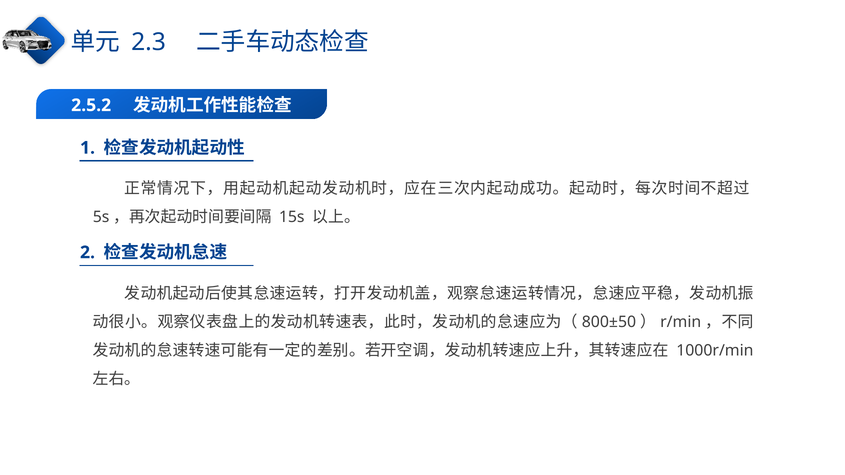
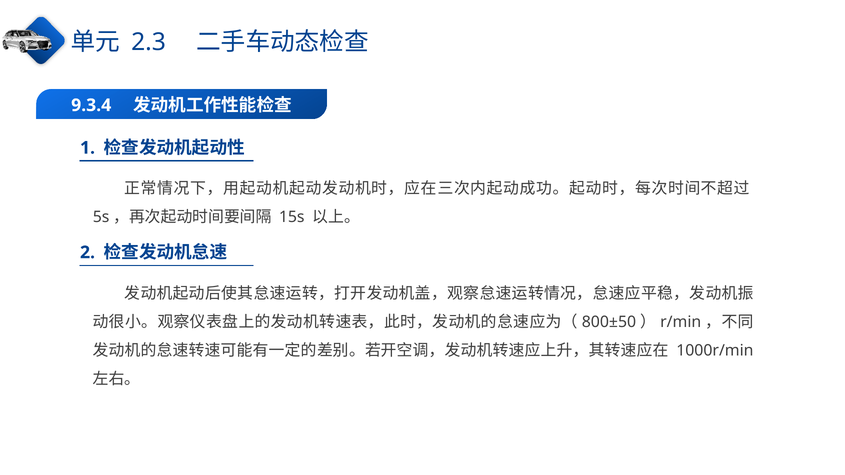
2.5.2: 2.5.2 -> 9.3.4
